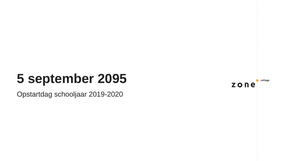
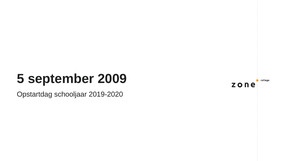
2095: 2095 -> 2009
